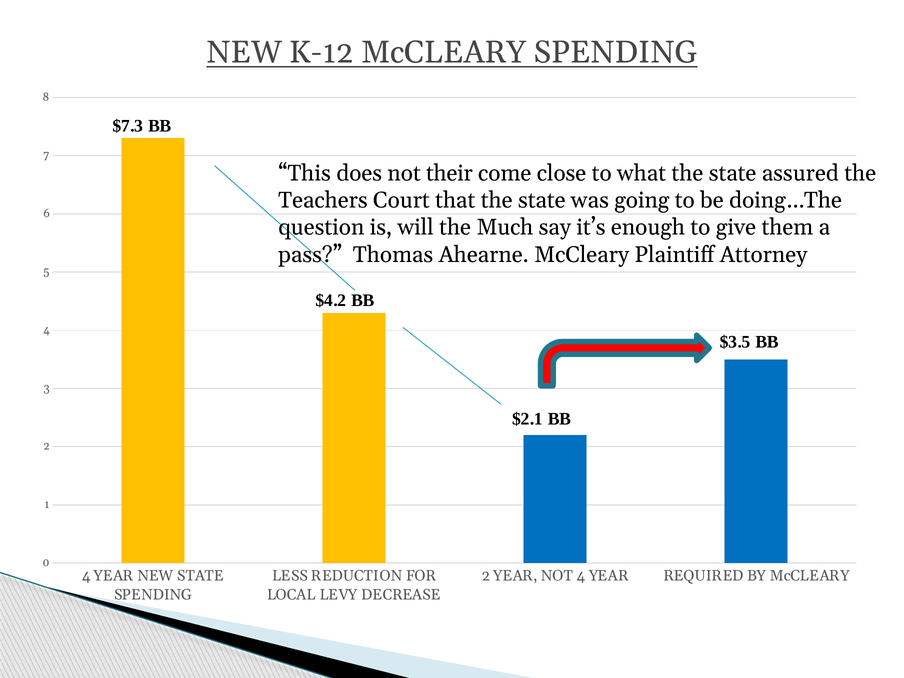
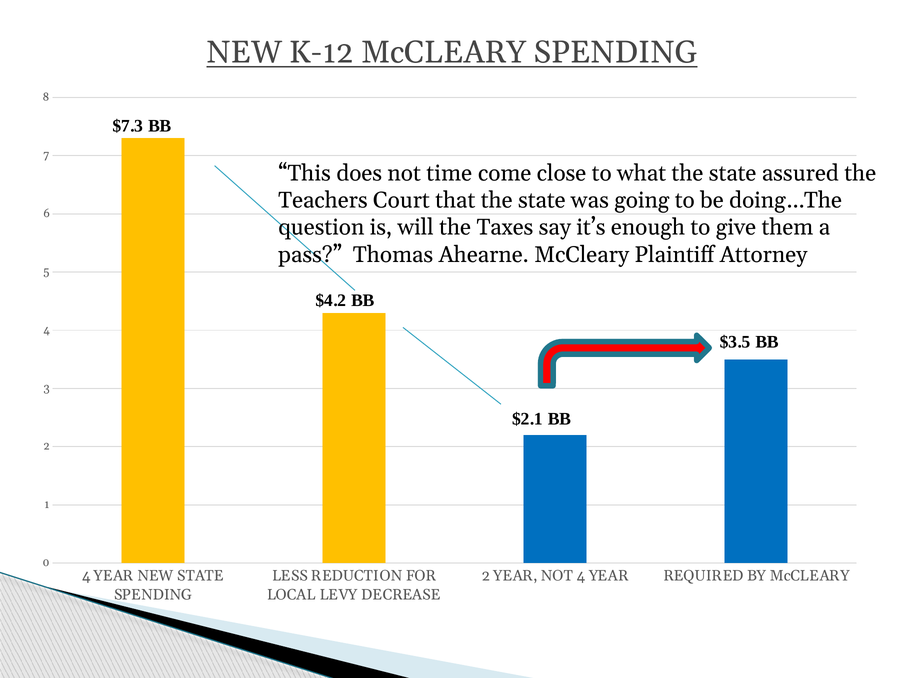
their: their -> time
Much: Much -> Taxes
